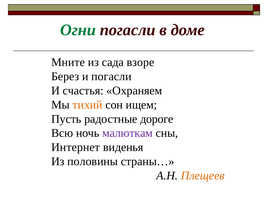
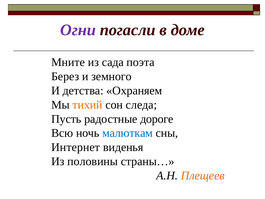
Огни colour: green -> purple
взоре: взоре -> поэта
и погасли: погасли -> земного
счастья: счастья -> детства
ищем: ищем -> следа
малюткам colour: purple -> blue
